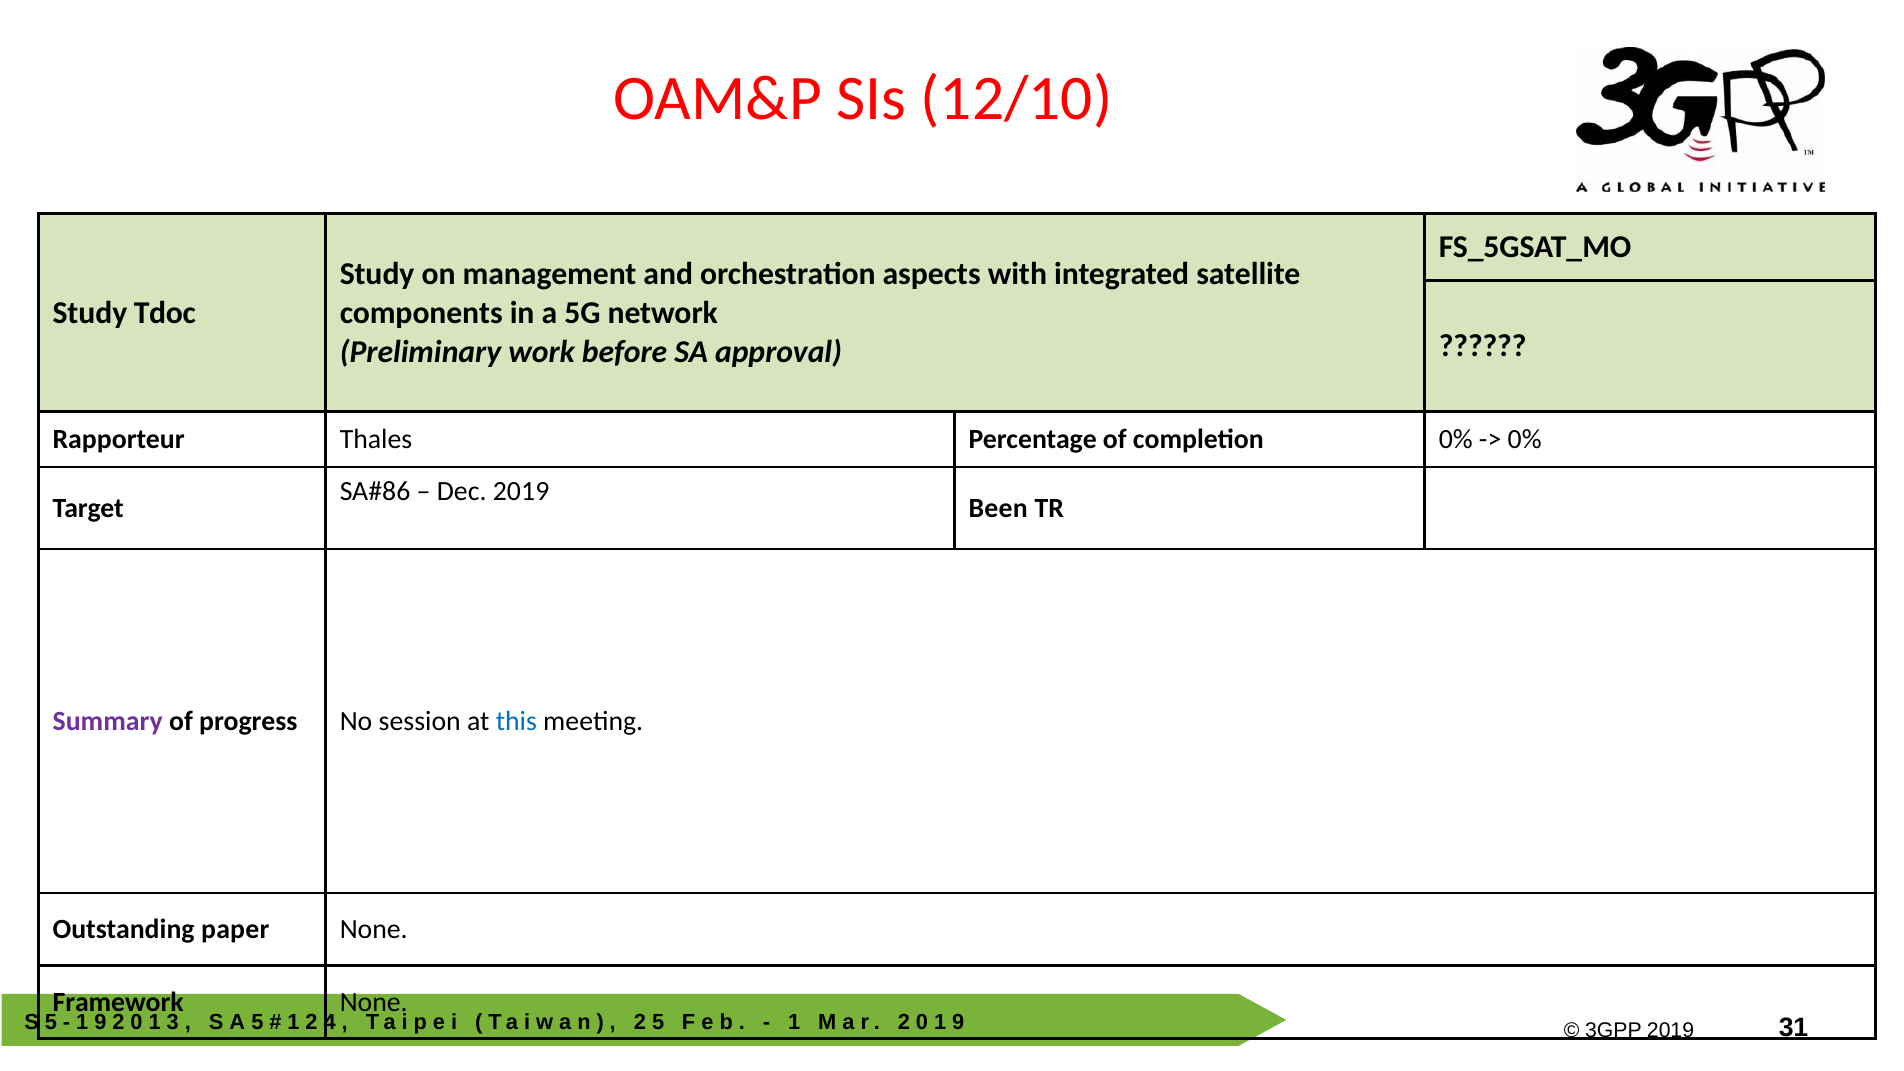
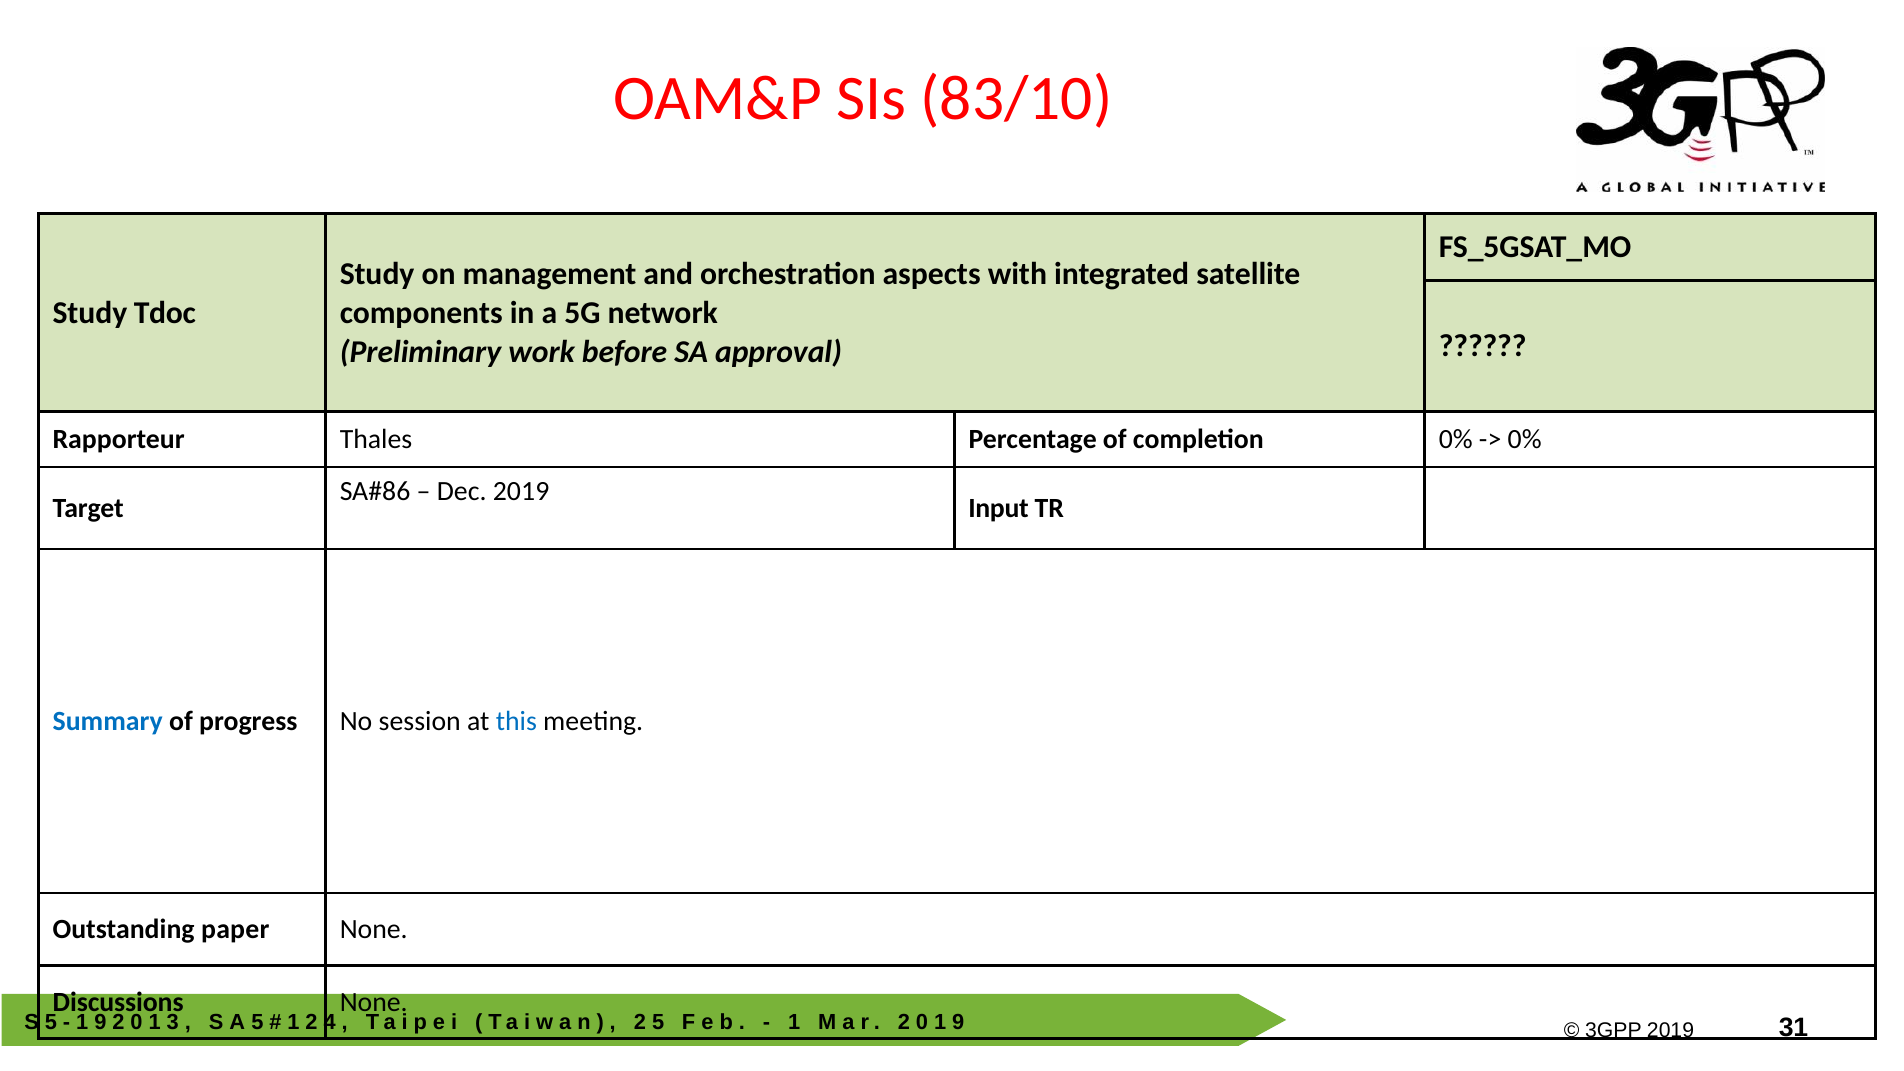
12/10: 12/10 -> 83/10
Been: Been -> Input
Summary colour: purple -> blue
Framework: Framework -> Discussions
